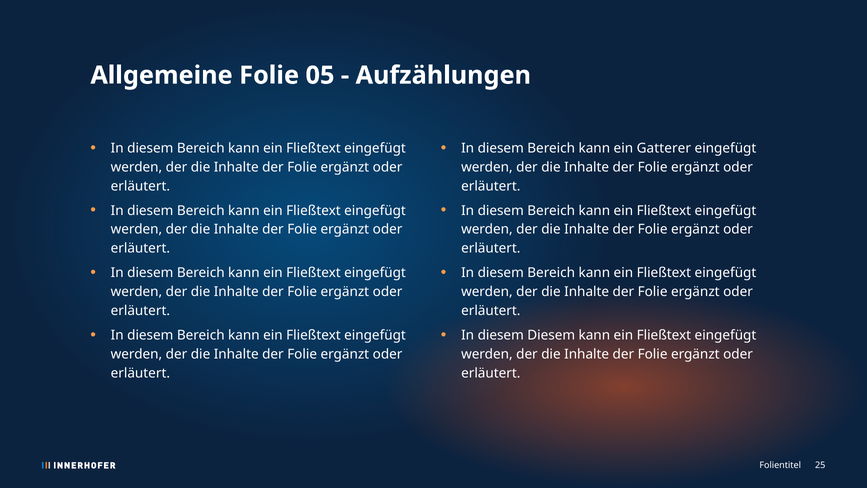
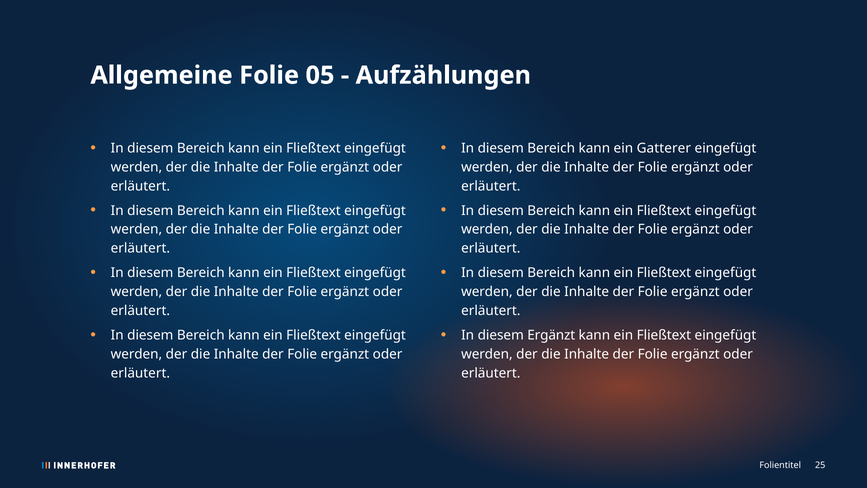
diesem Diesem: Diesem -> Ergänzt
